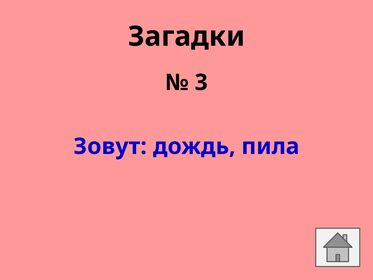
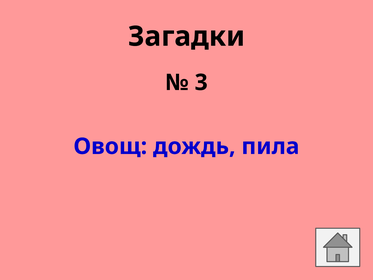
Зовут: Зовут -> Овощ
